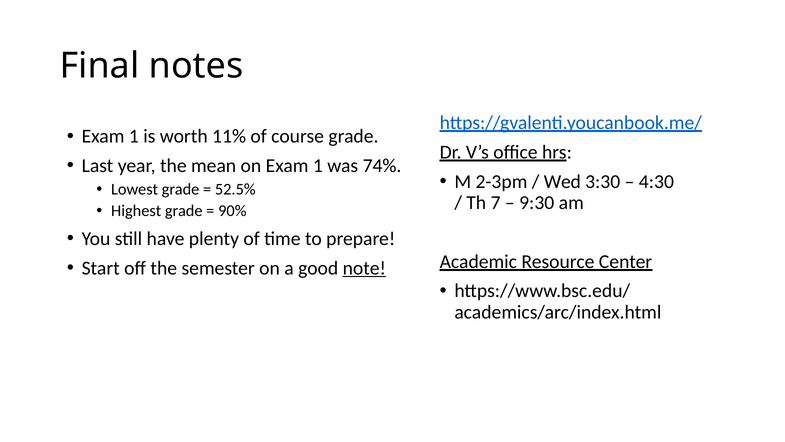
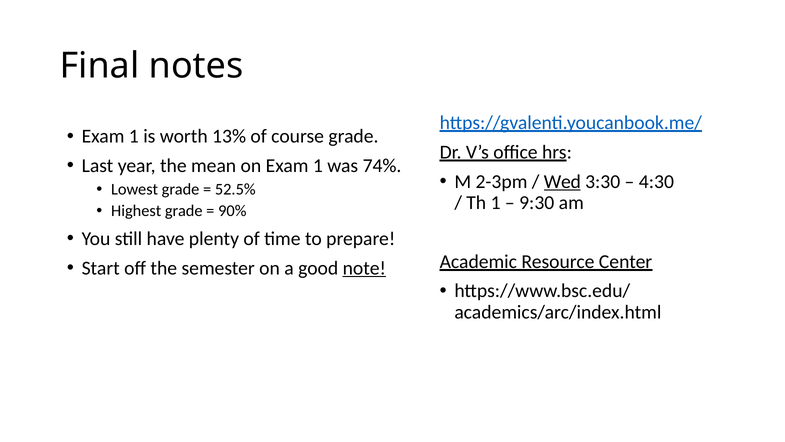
11%: 11% -> 13%
Wed underline: none -> present
Th 7: 7 -> 1
